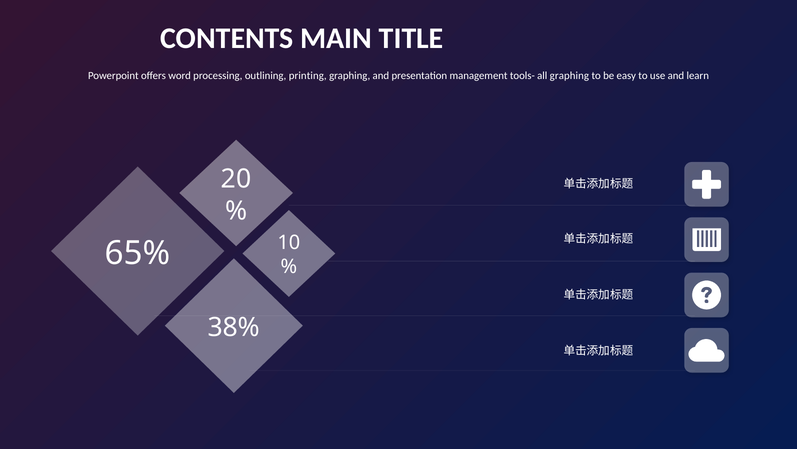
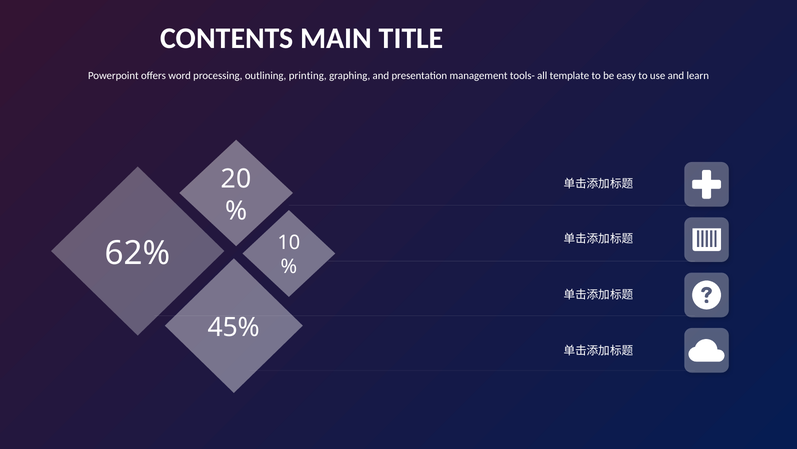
all graphing: graphing -> template
65%: 65% -> 62%
38%: 38% -> 45%
